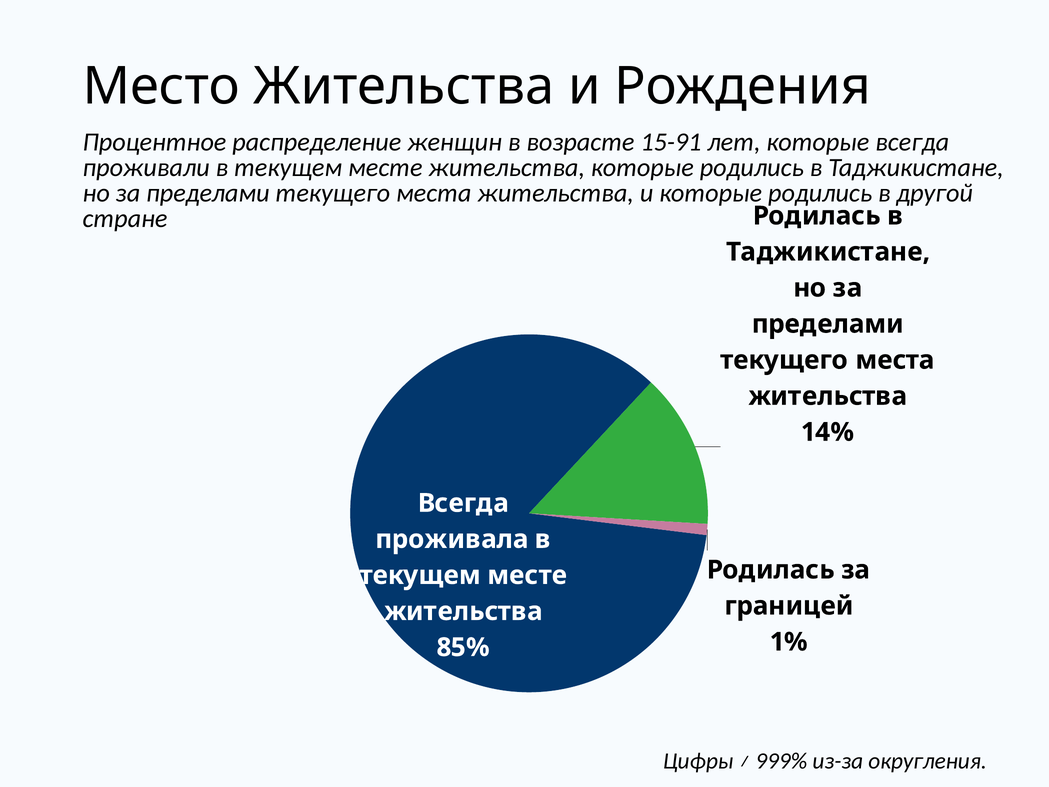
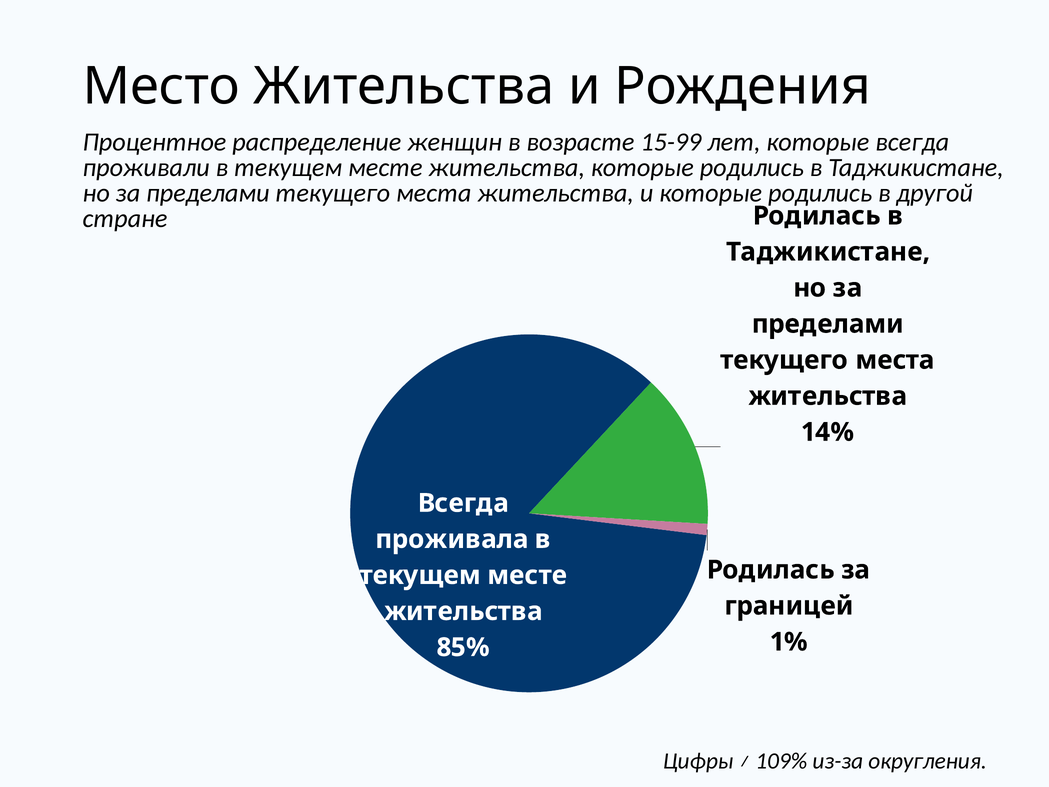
15-91: 15-91 -> 15-99
999%: 999% -> 109%
